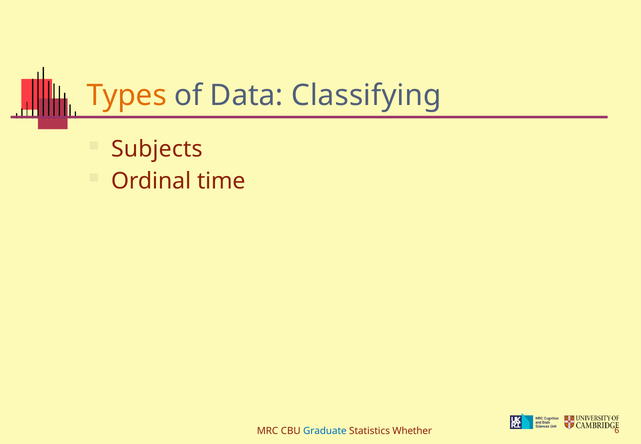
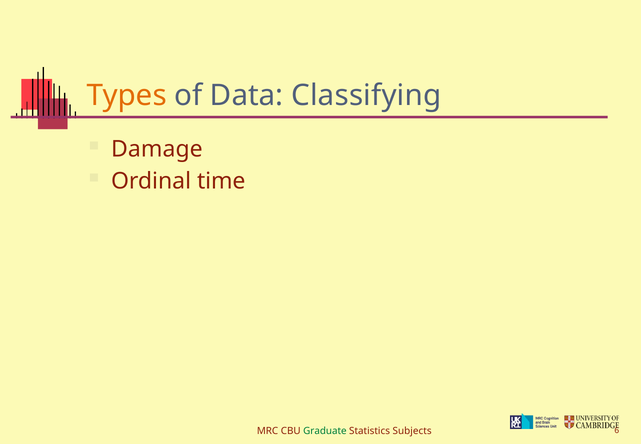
Subjects: Subjects -> Damage
Graduate colour: blue -> green
Whether: Whether -> Subjects
